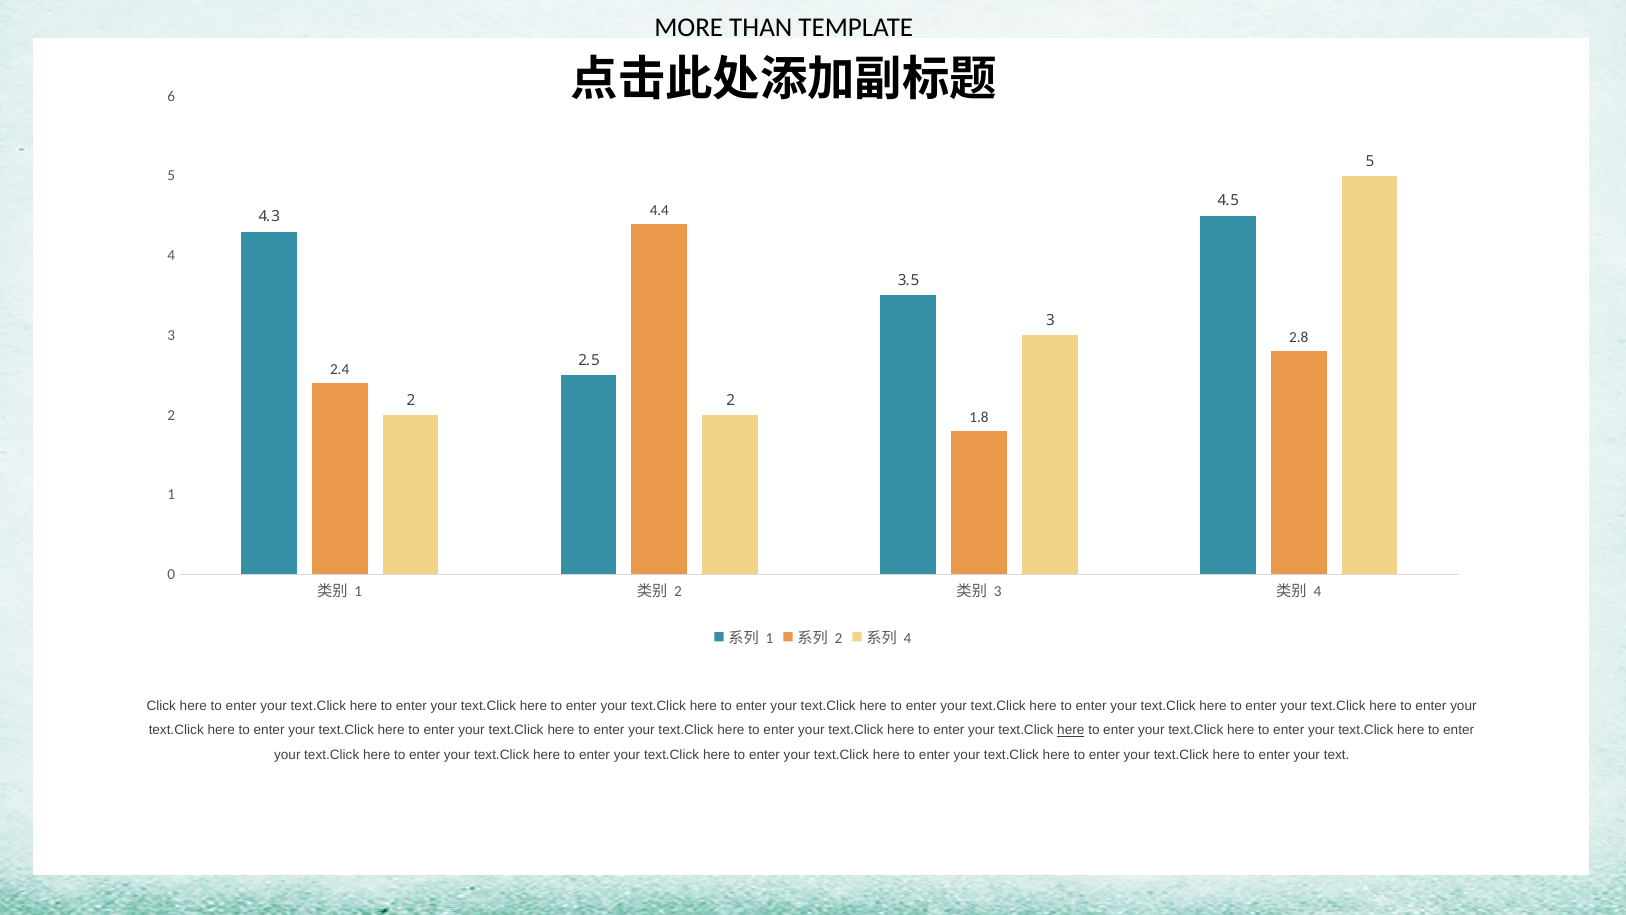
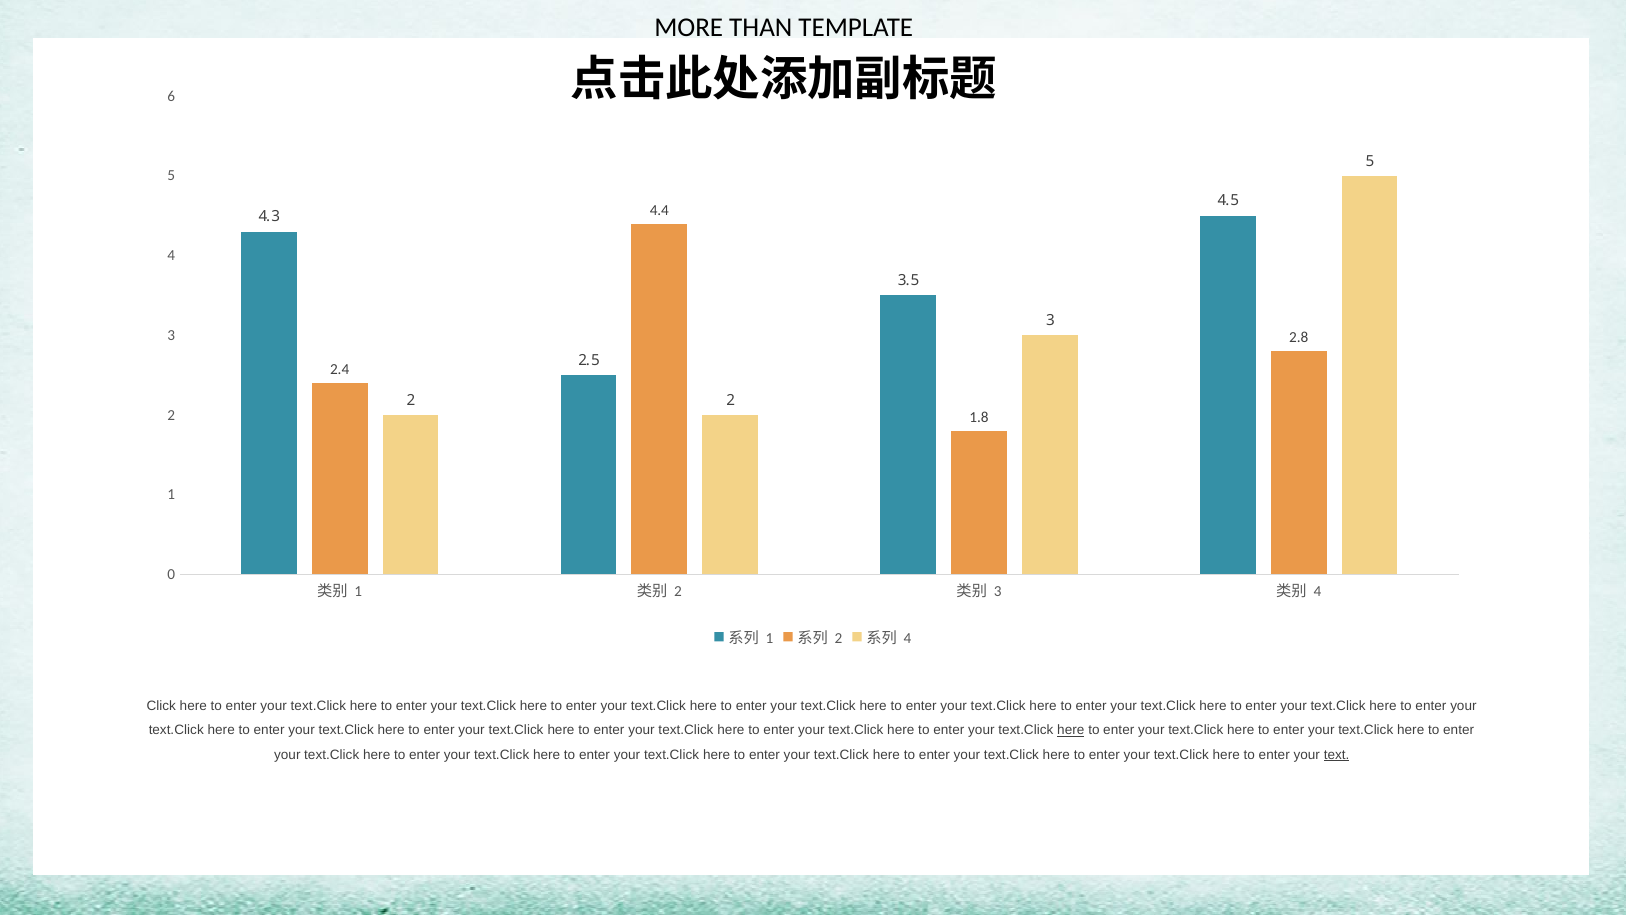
text underline: none -> present
